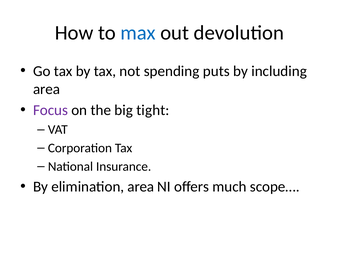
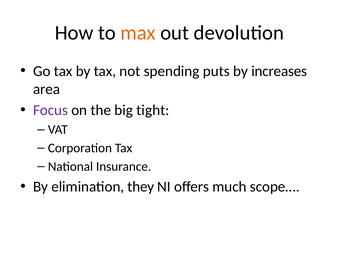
max colour: blue -> orange
including: including -> increases
elimination area: area -> they
